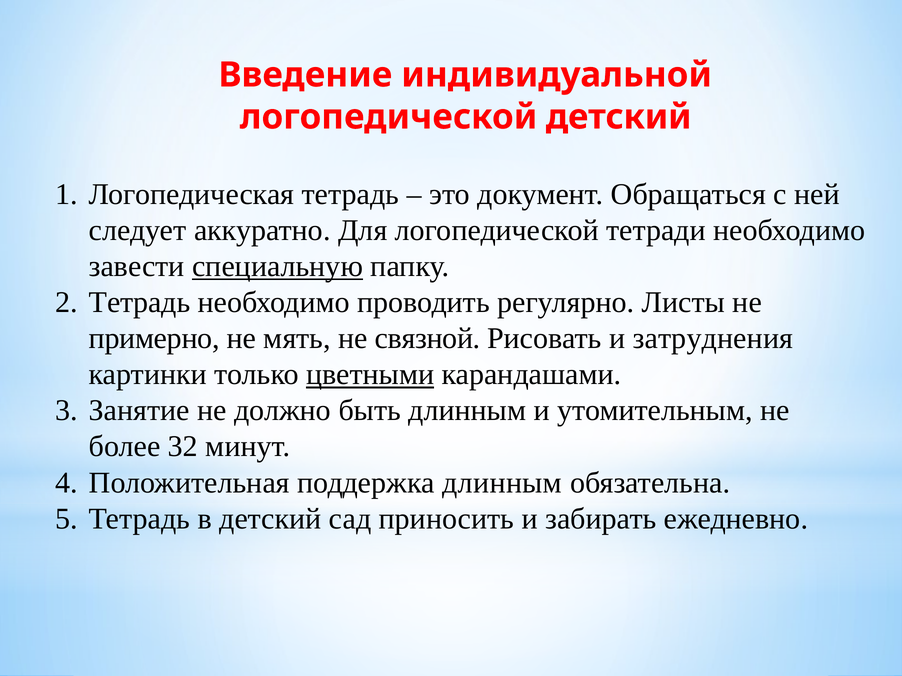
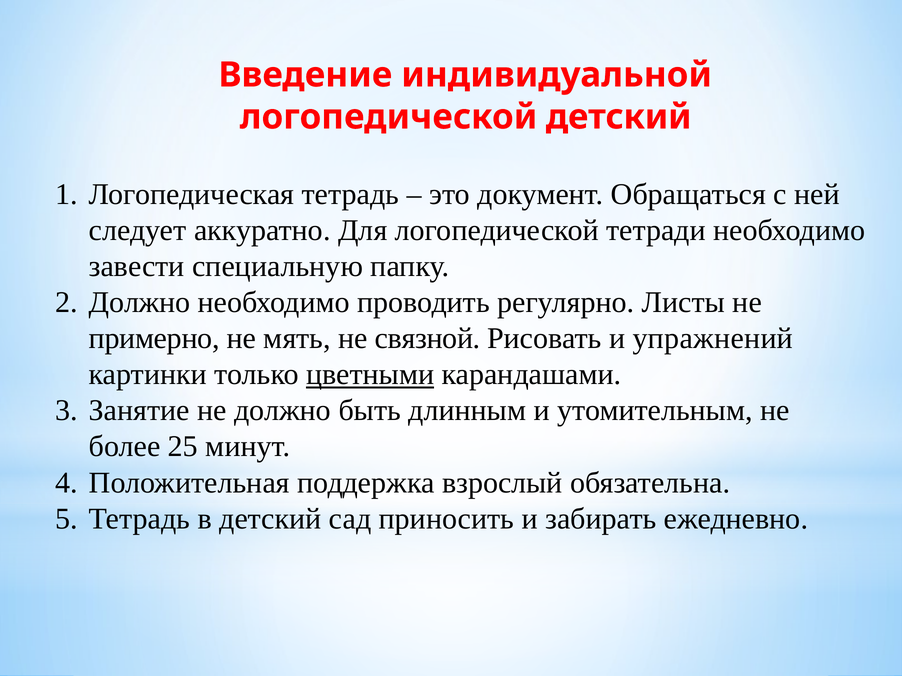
специальную underline: present -> none
Тетрадь at (140, 303): Тетрадь -> Должно
затруднения: затруднения -> упражнений
32: 32 -> 25
поддержка длинным: длинным -> взрослый
